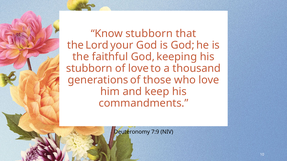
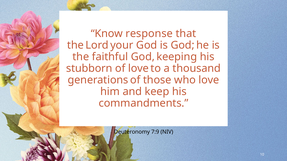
Know stubborn: stubborn -> response
